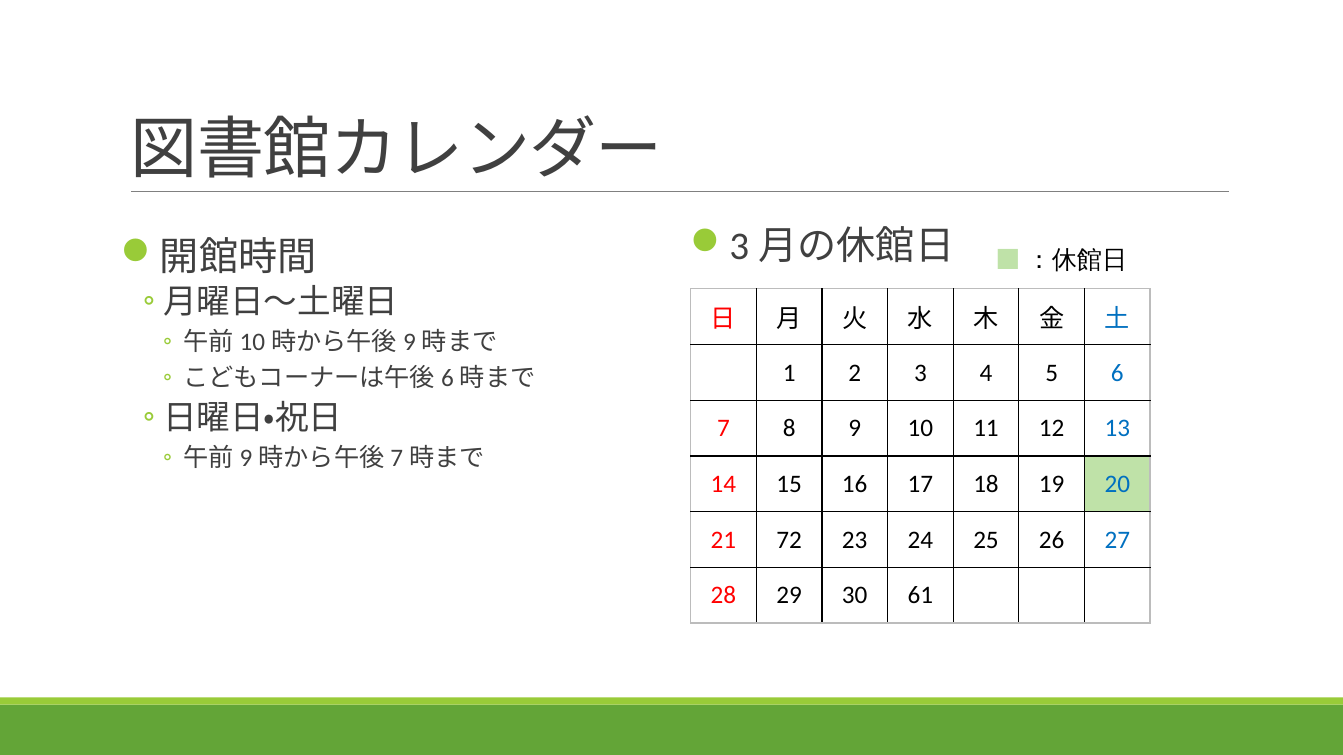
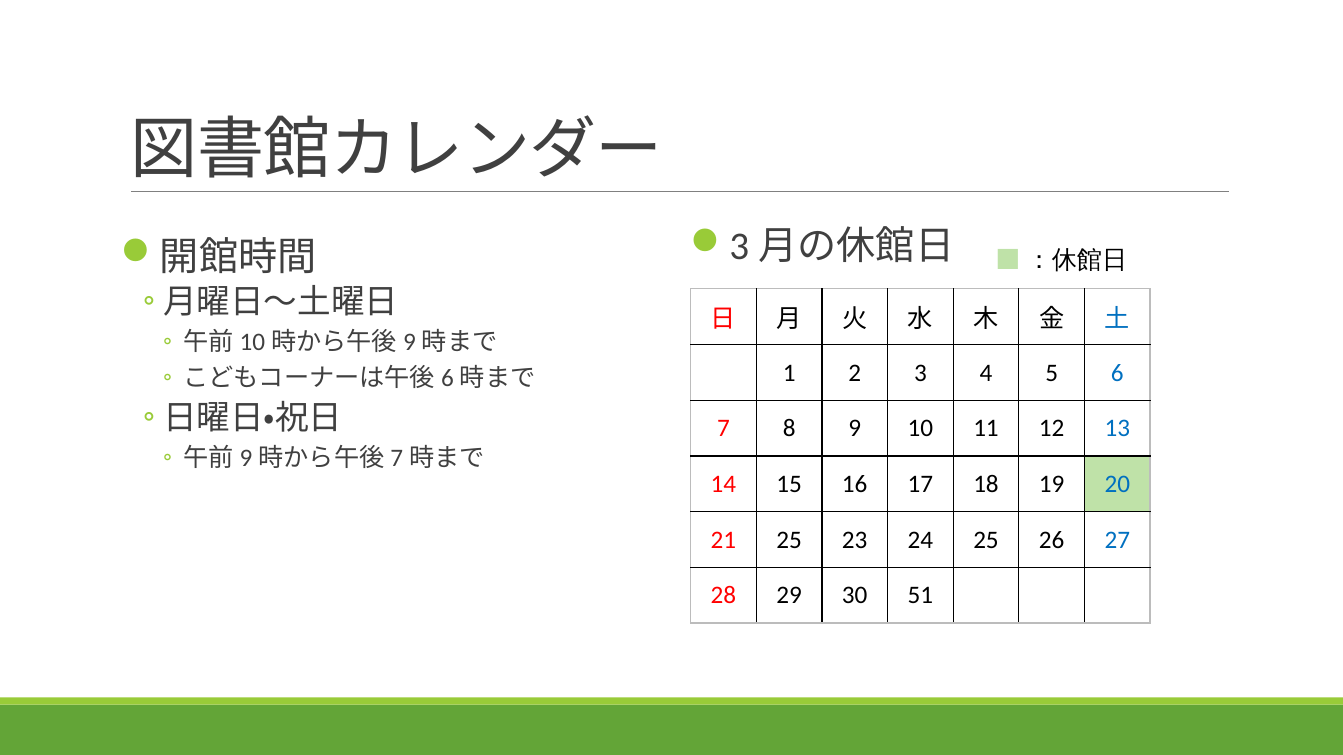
21 72: 72 -> 25
61: 61 -> 51
